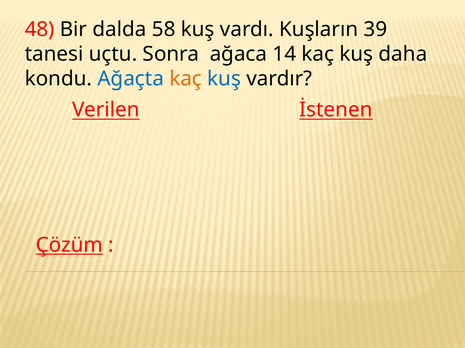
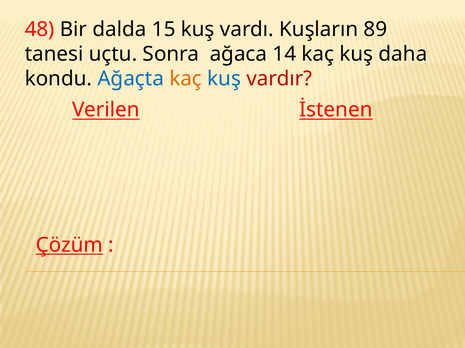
58: 58 -> 15
39: 39 -> 89
vardır colour: black -> red
